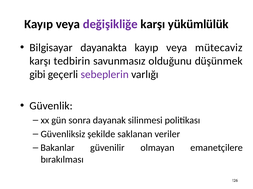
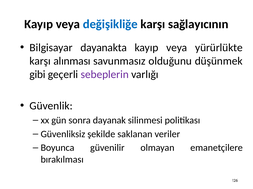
değişikliğe colour: purple -> blue
yükümlülük: yükümlülük -> sağlayıcının
mütecaviz: mütecaviz -> yürürlükte
tedbirin: tedbirin -> alınması
Bakanlar: Bakanlar -> Boyunca
